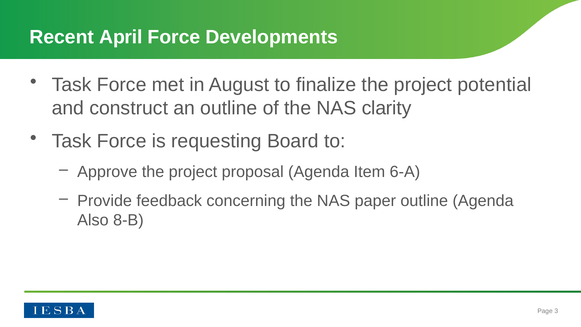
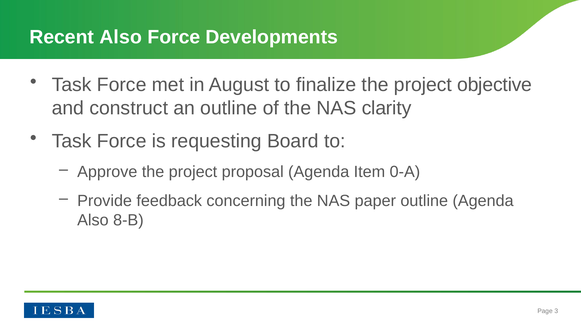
Recent April: April -> Also
potential: potential -> objective
6-A: 6-A -> 0-A
